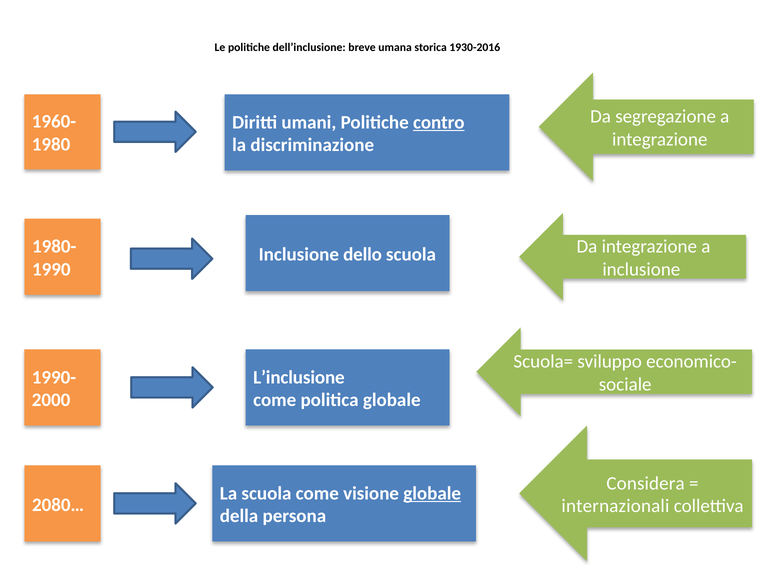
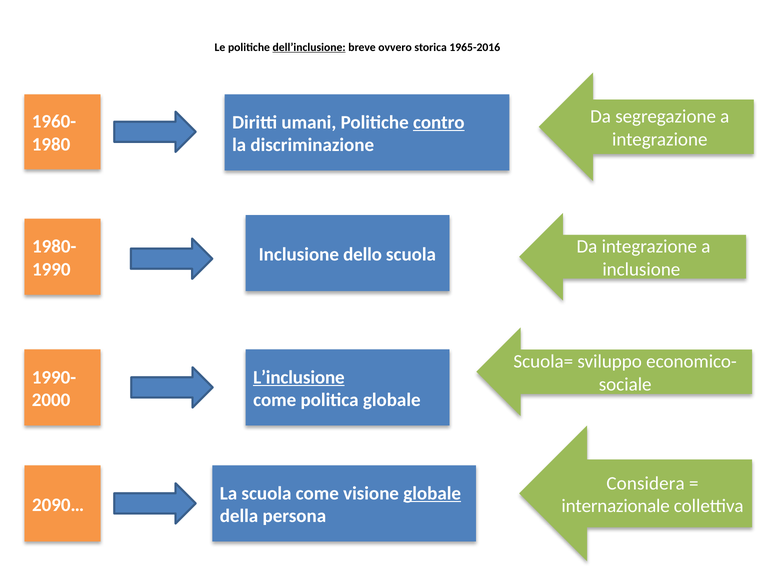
dell’inclusione underline: none -> present
umana: umana -> ovvero
1930-2016: 1930-2016 -> 1965-2016
L’inclusione underline: none -> present
2080…: 2080… -> 2090…
internazionali: internazionali -> internazionale
